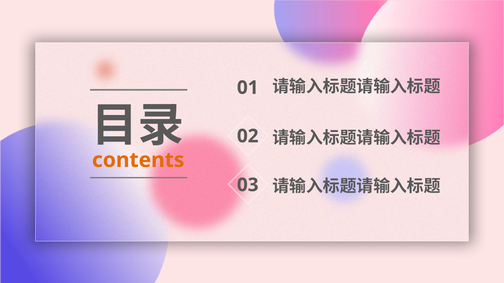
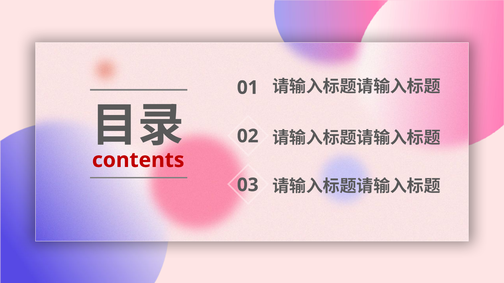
contents colour: orange -> red
